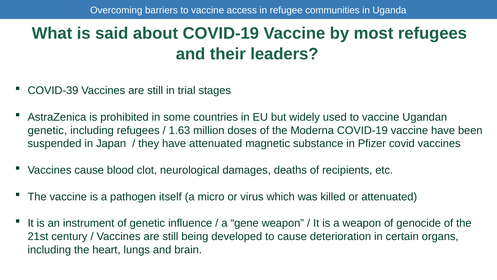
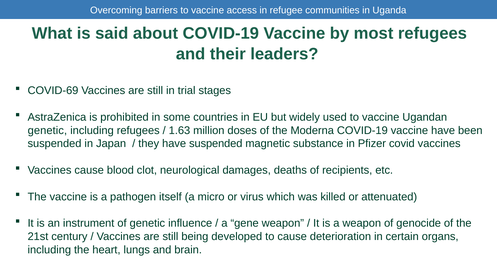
COVID-39: COVID-39 -> COVID-69
have attenuated: attenuated -> suspended
